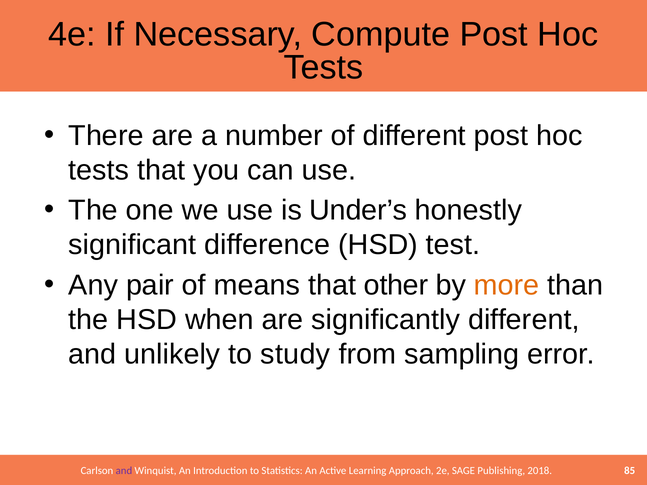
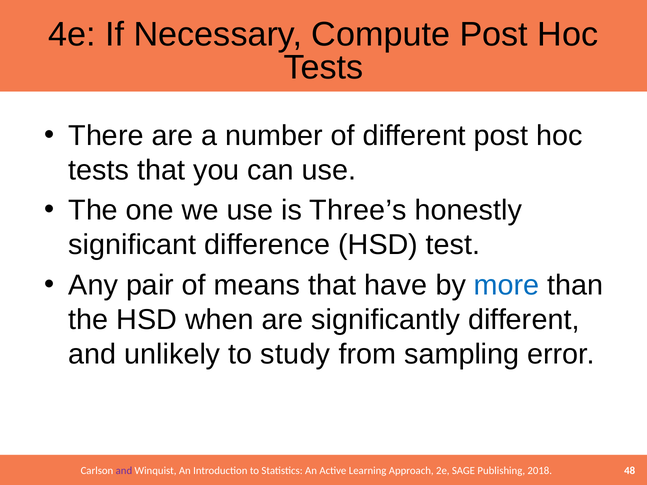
Under’s: Under’s -> Three’s
other: other -> have
more colour: orange -> blue
85: 85 -> 48
